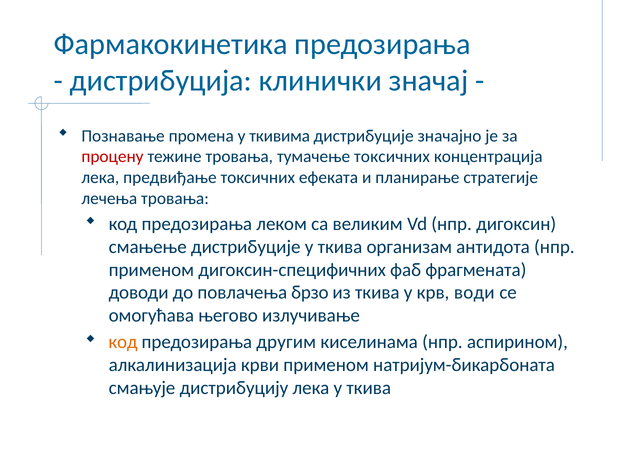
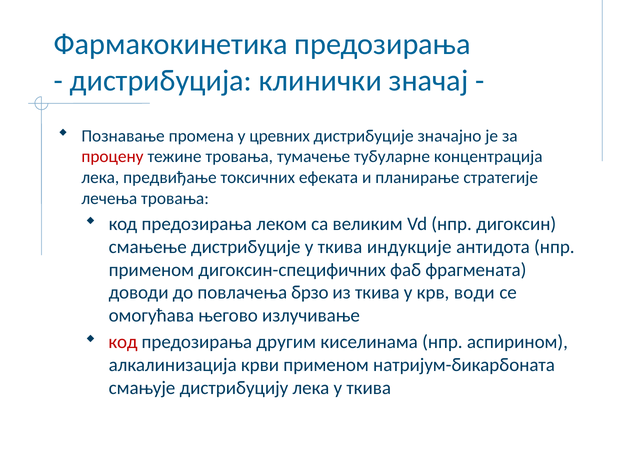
ткивима: ткивима -> цревних
тумачење токсичних: токсичних -> тубуларне
организам: организам -> индукције
код at (123, 342) colour: orange -> red
